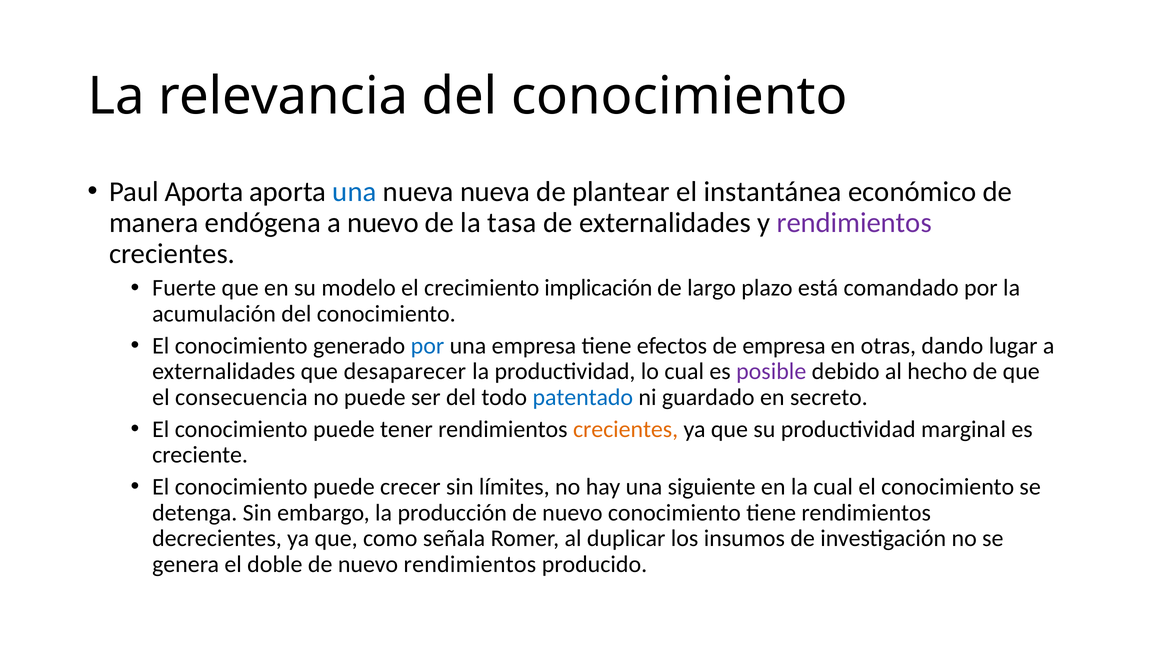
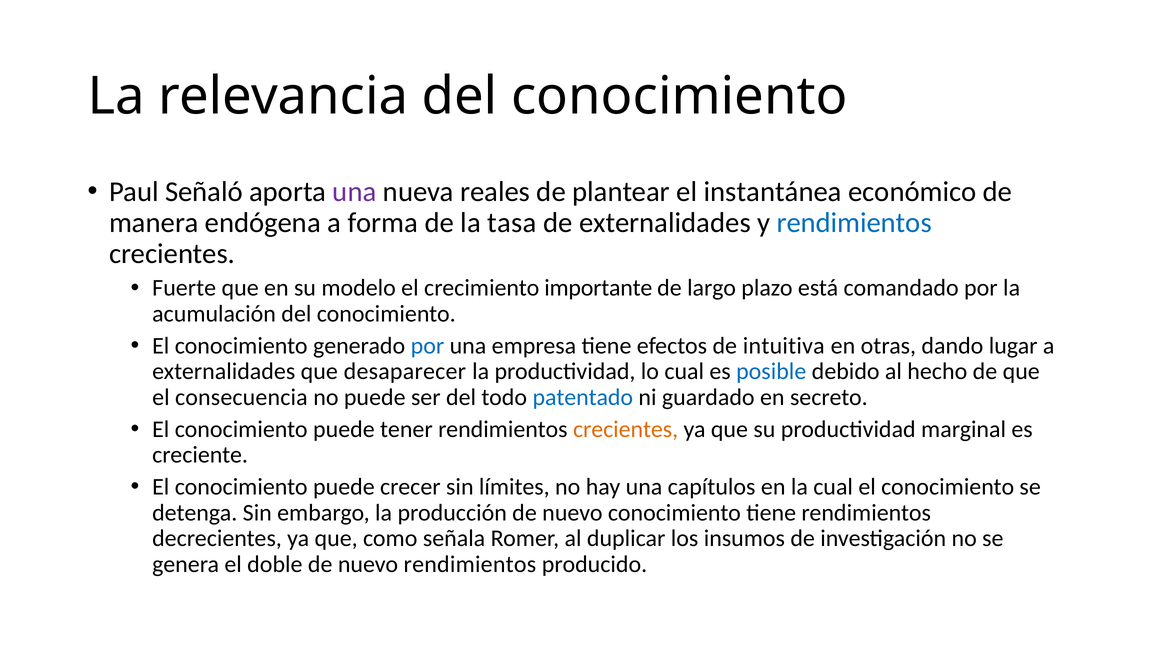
Paul Aporta: Aporta -> Señaló
una at (354, 192) colour: blue -> purple
nueva nueva: nueva -> reales
a nuevo: nuevo -> forma
rendimientos at (854, 223) colour: purple -> blue
implicación: implicación -> importante
de empresa: empresa -> intuitiva
posible colour: purple -> blue
siguiente: siguiente -> capítulos
